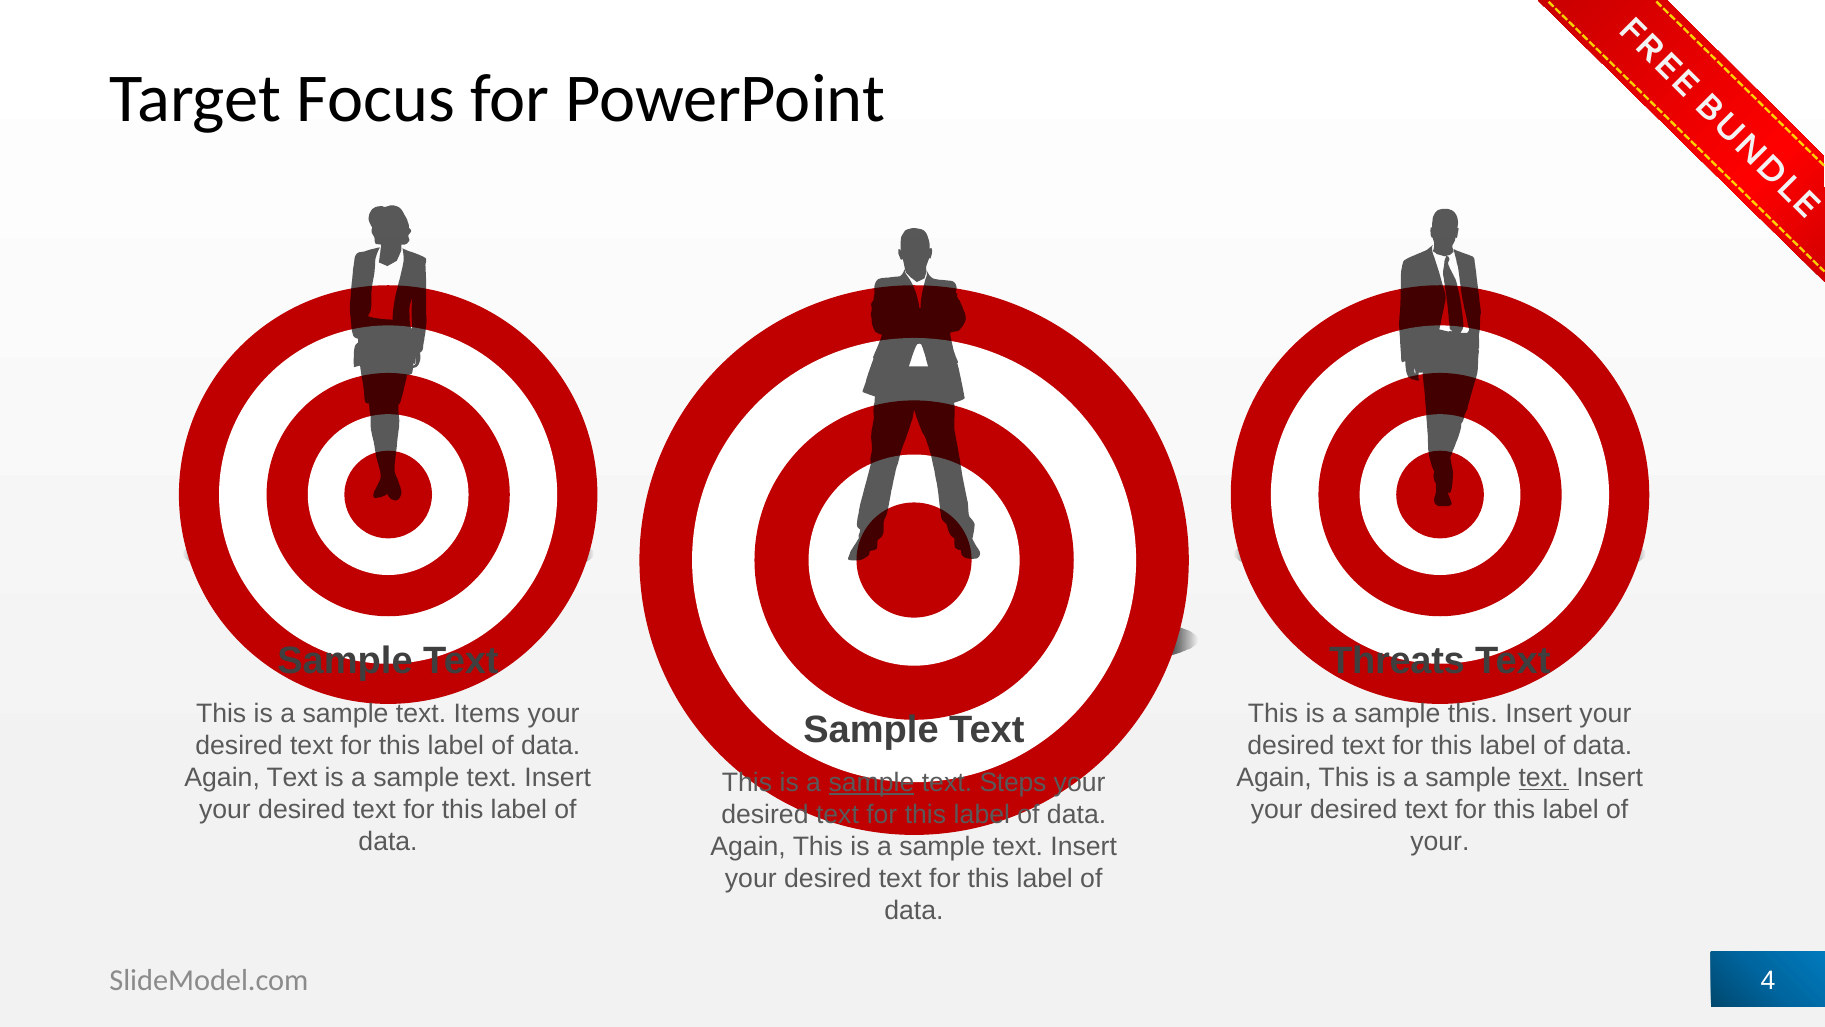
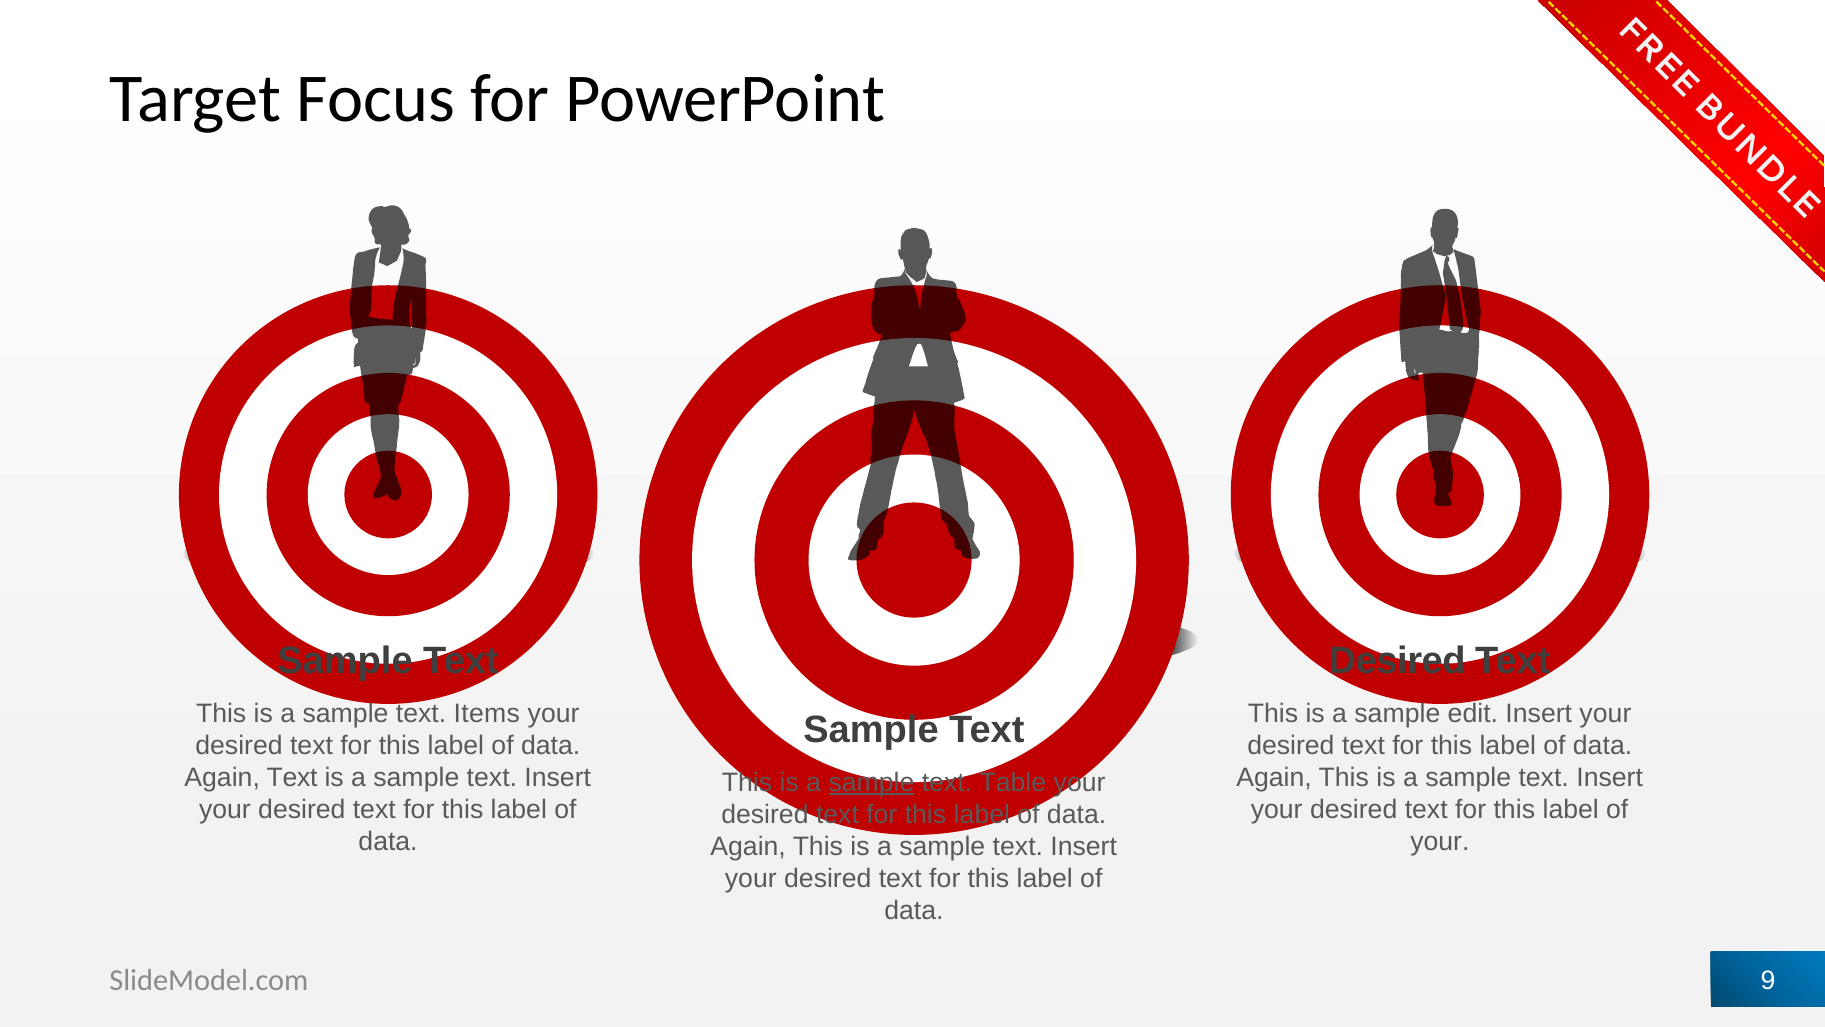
Threats at (1397, 661): Threats -> Desired
sample this: this -> edit
text at (1544, 778) underline: present -> none
Steps: Steps -> Table
4: 4 -> 9
